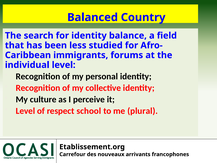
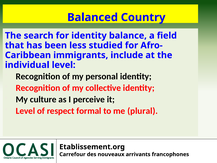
forums: forums -> include
school: school -> formal
